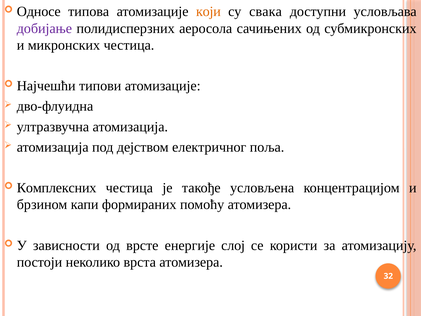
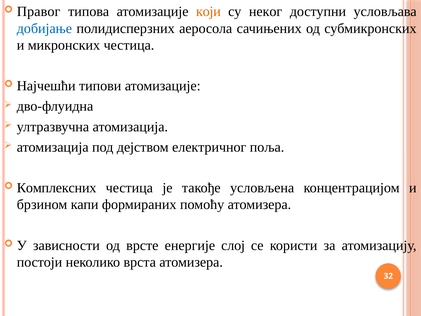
Односе: Односе -> Правог
свака: свака -> неког
добијање colour: purple -> blue
